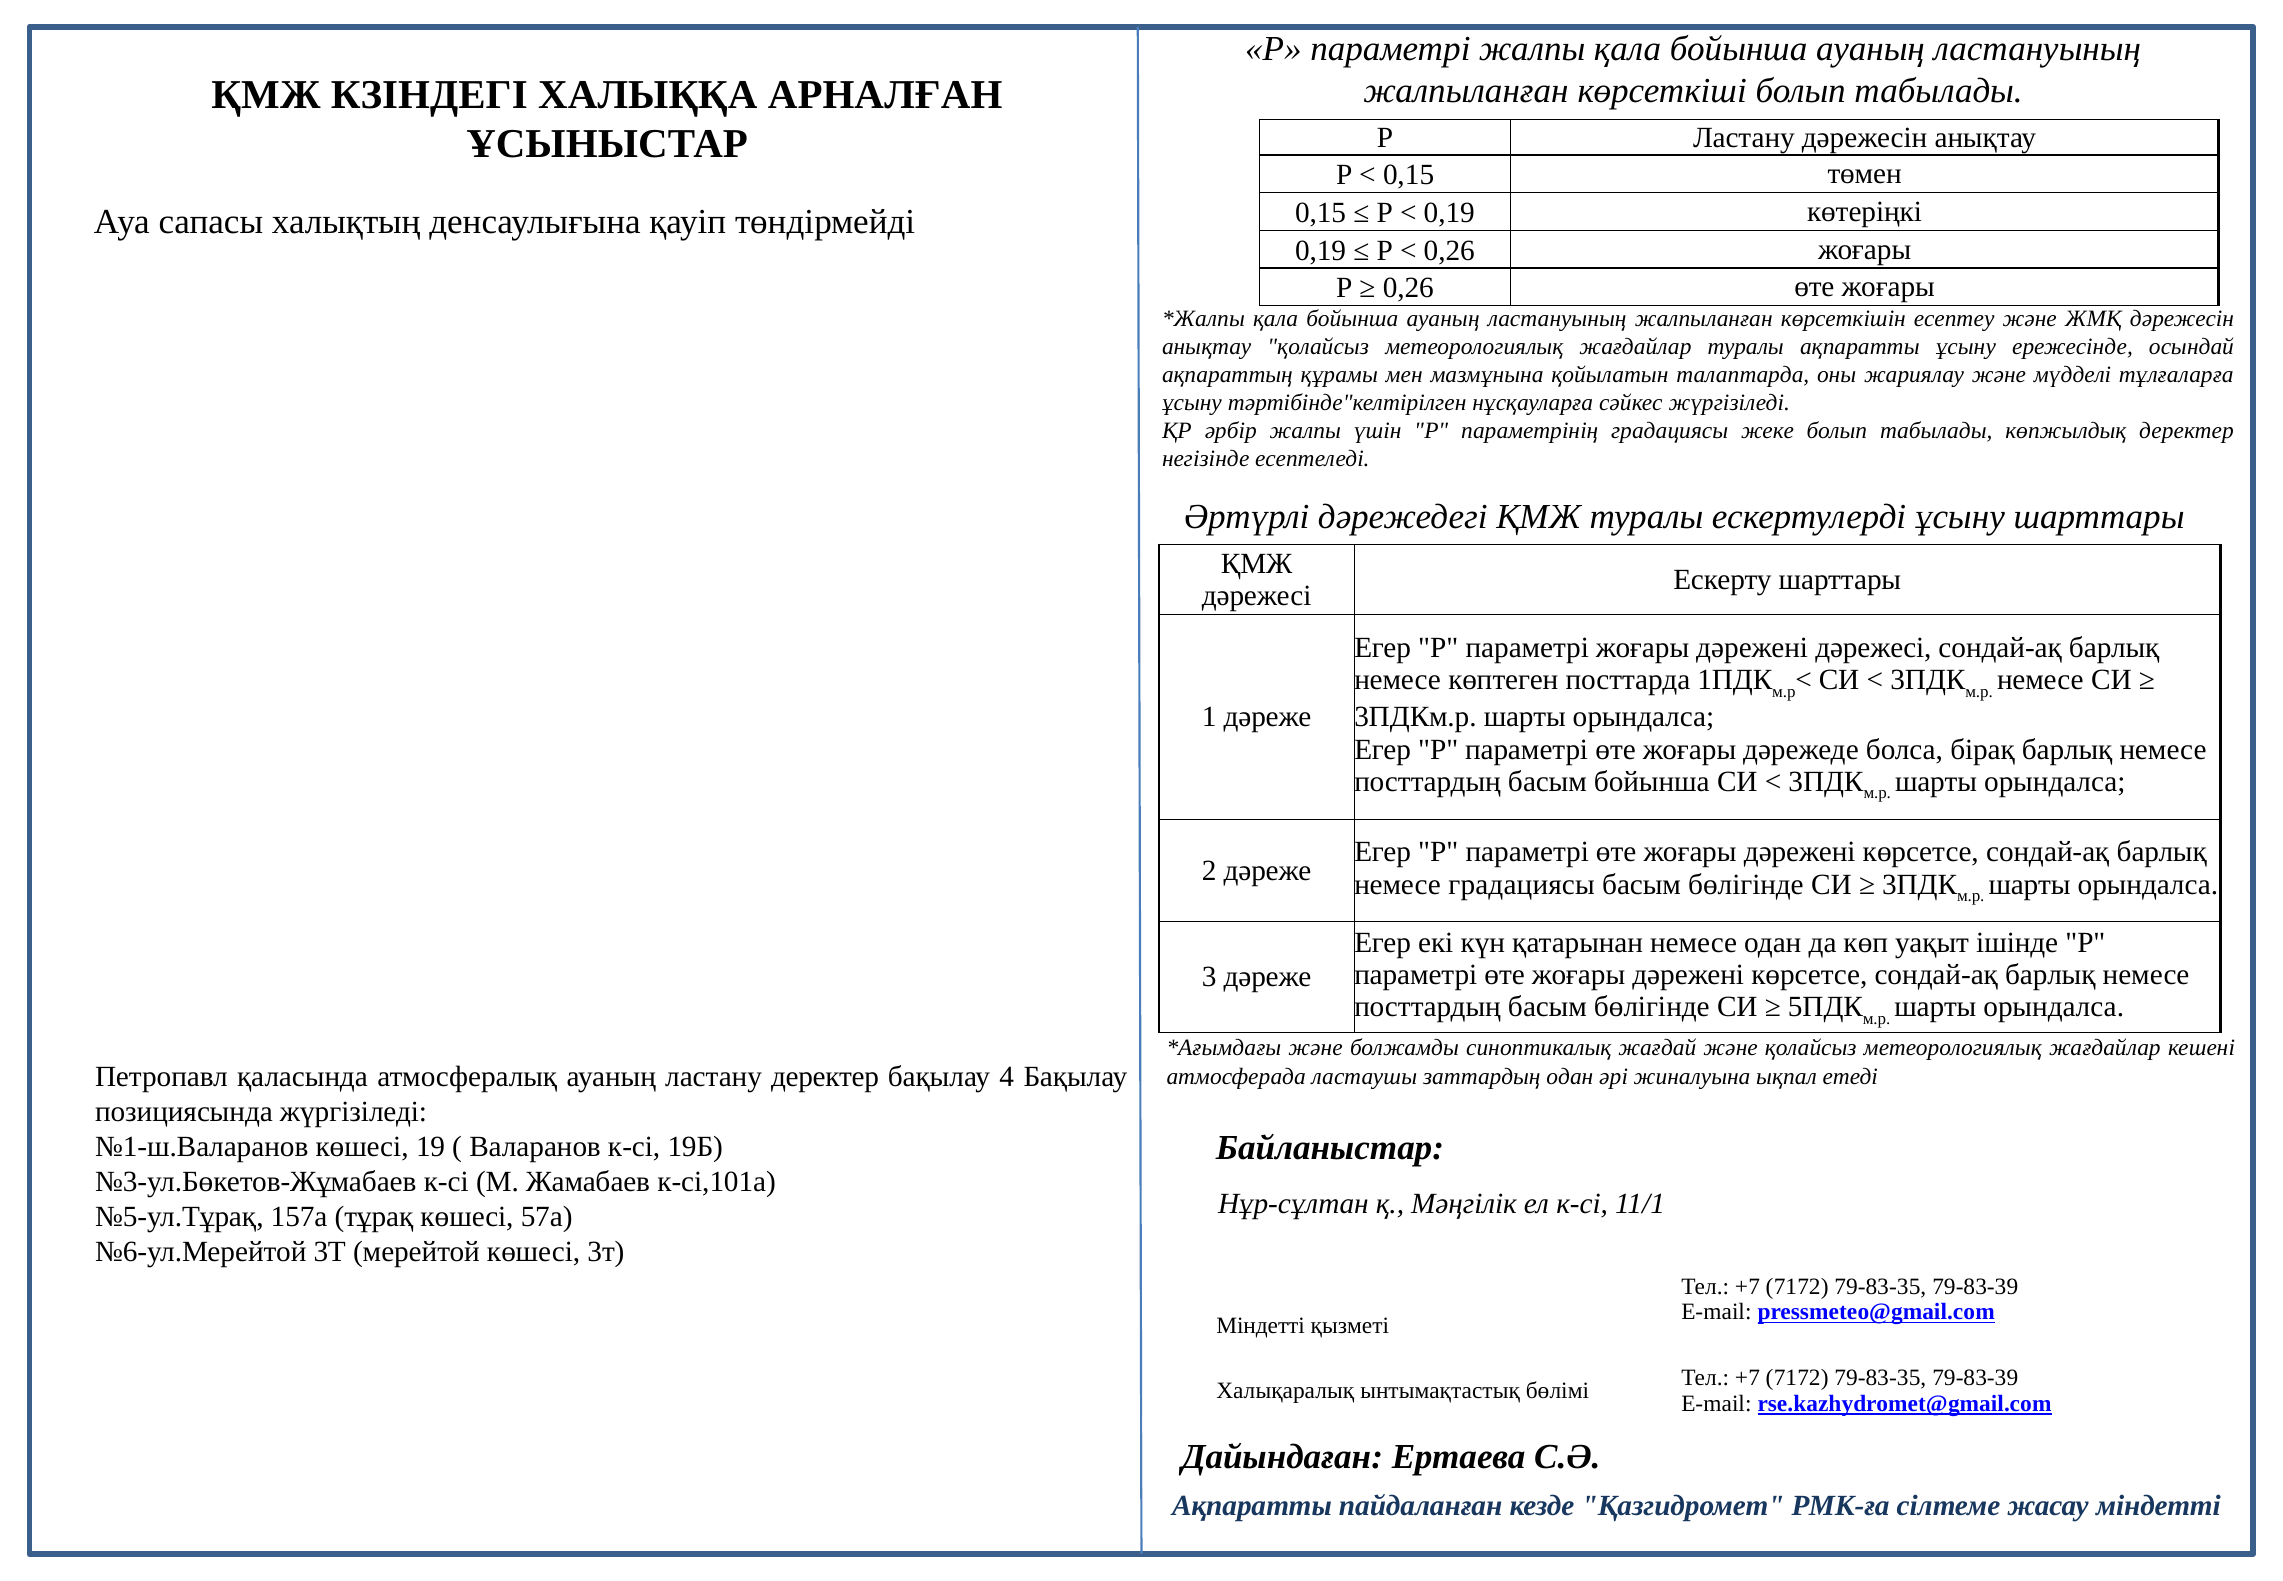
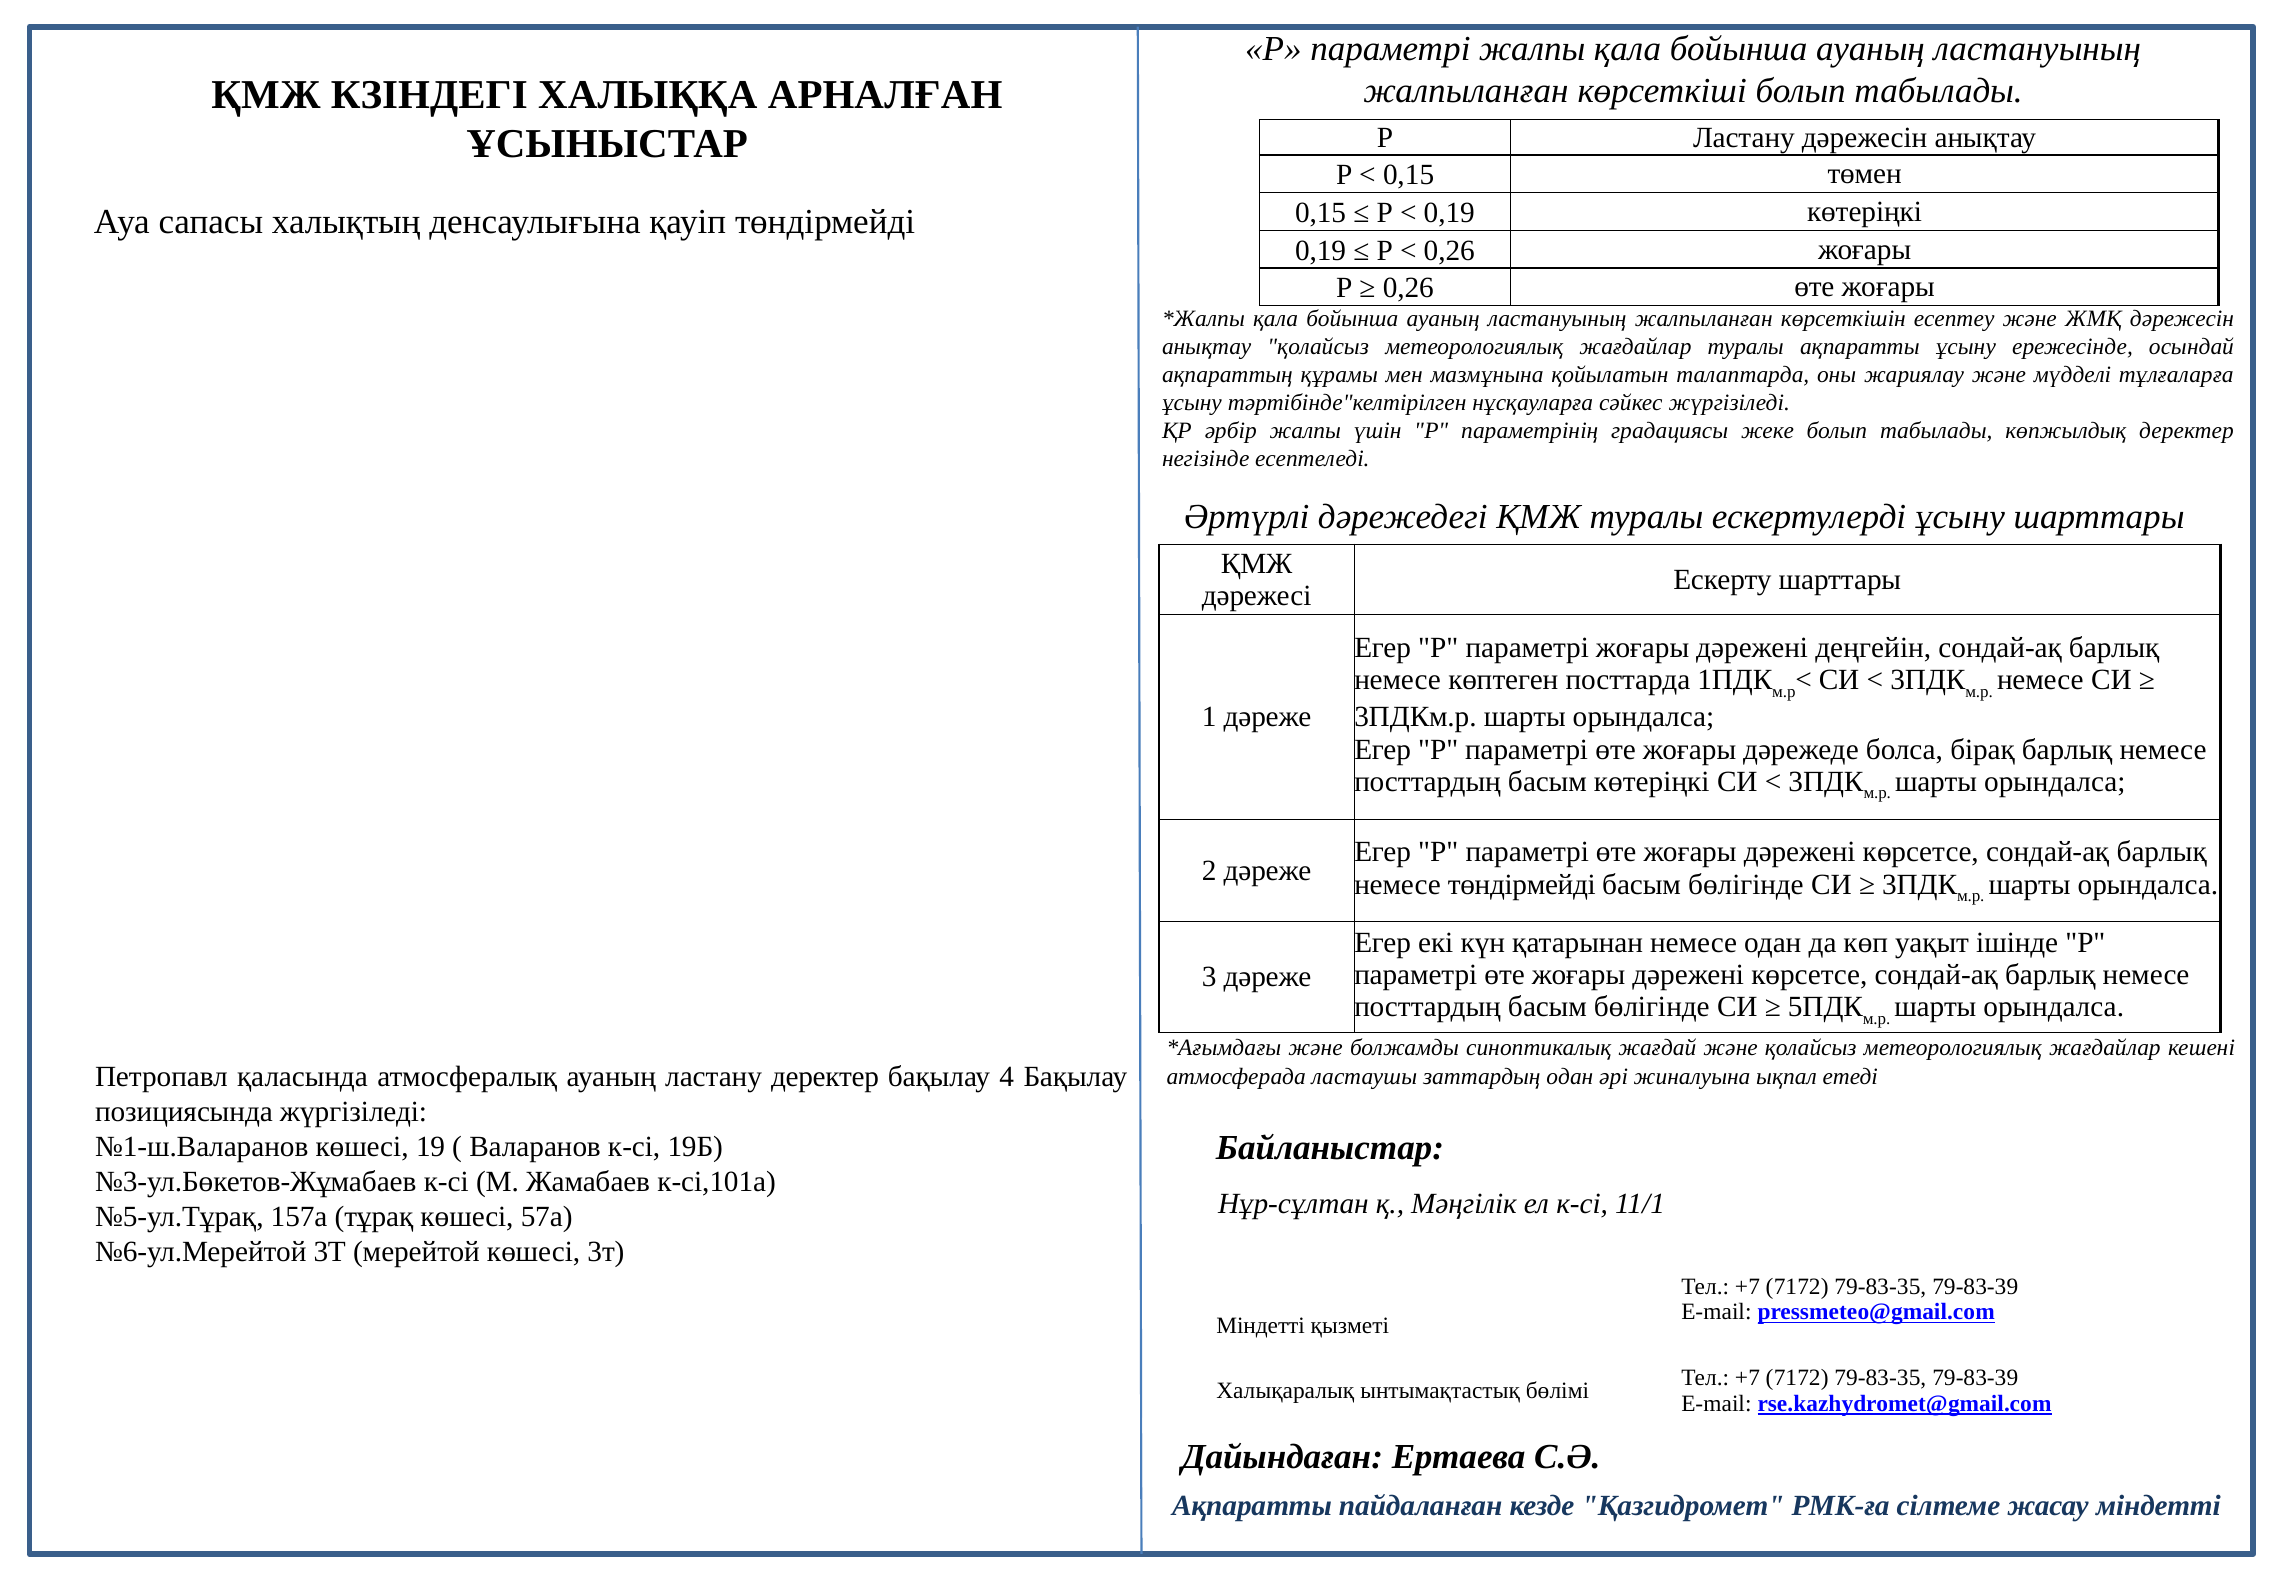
дәрежені дәрежесі: дәрежесі -> деңгейін
басым бойынша: бойынша -> көтеріңкі
немесе градациясы: градациясы -> төндірмейді
